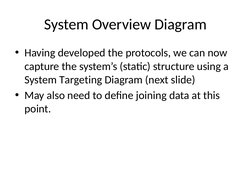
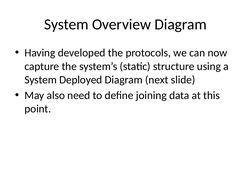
Targeting: Targeting -> Deployed
